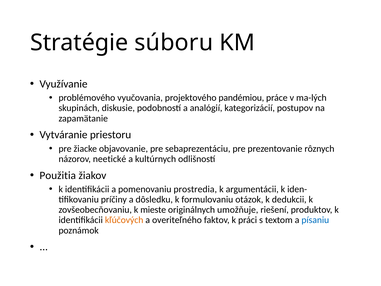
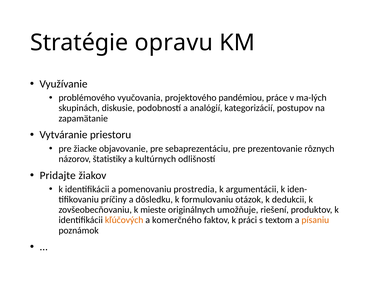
súboru: súboru -> opravu
neetické: neetické -> štatistiky
Použitia: Použitia -> Pridajte
overiteľného: overiteľného -> komerčného
písaniu colour: blue -> orange
